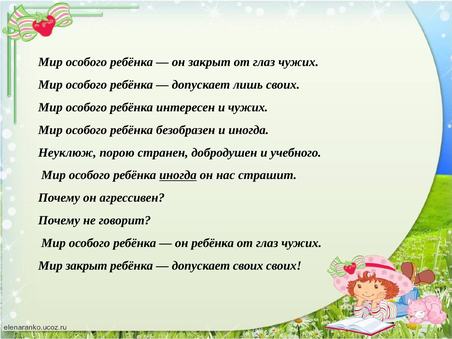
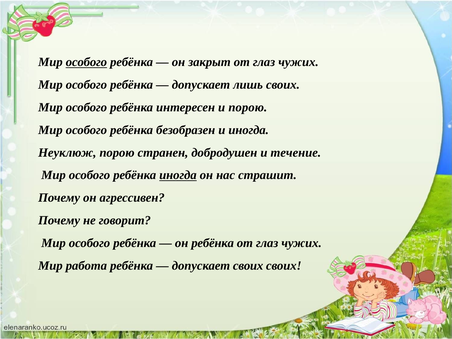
особого at (86, 62) underline: none -> present
и чужих: чужих -> порою
учебного: учебного -> течение
Мир закрыт: закрыт -> работа
